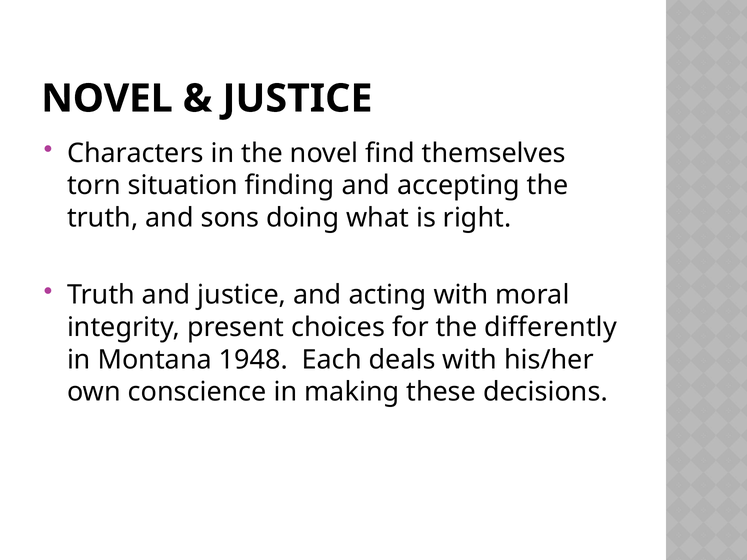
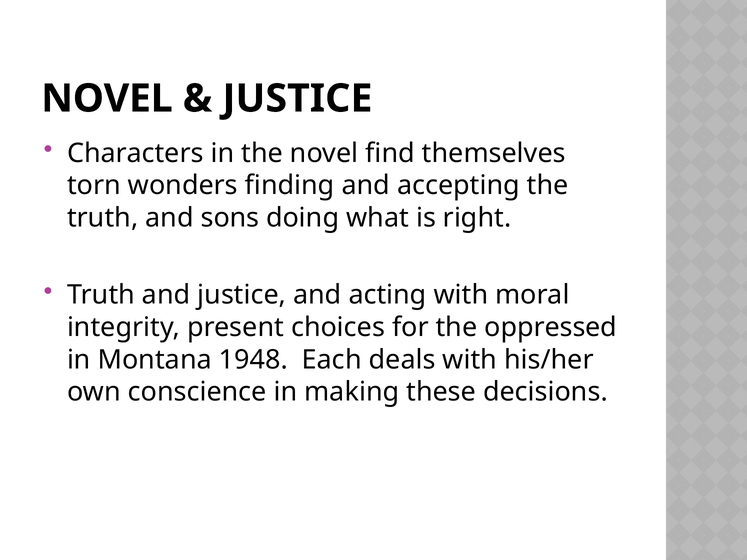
situation: situation -> wonders
differently: differently -> oppressed
